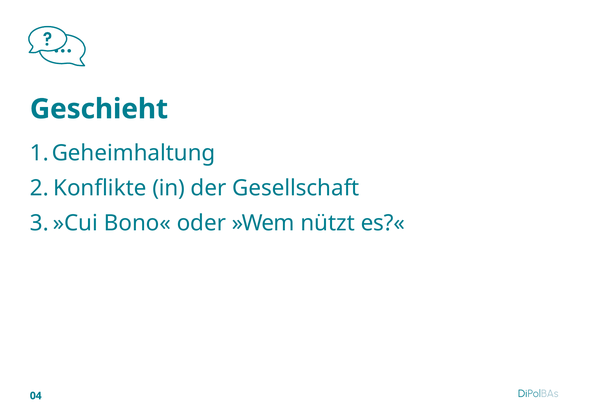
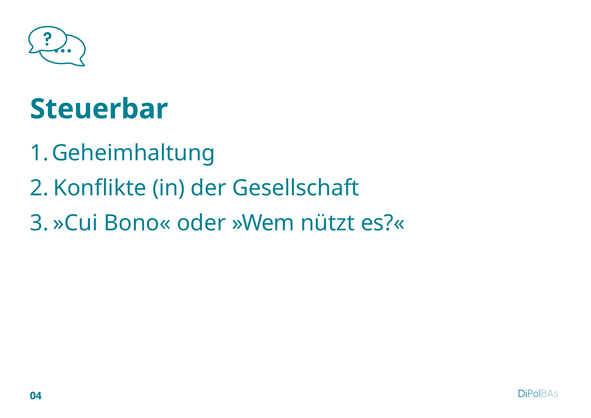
Geschieht: Geschieht -> Steuerbar
